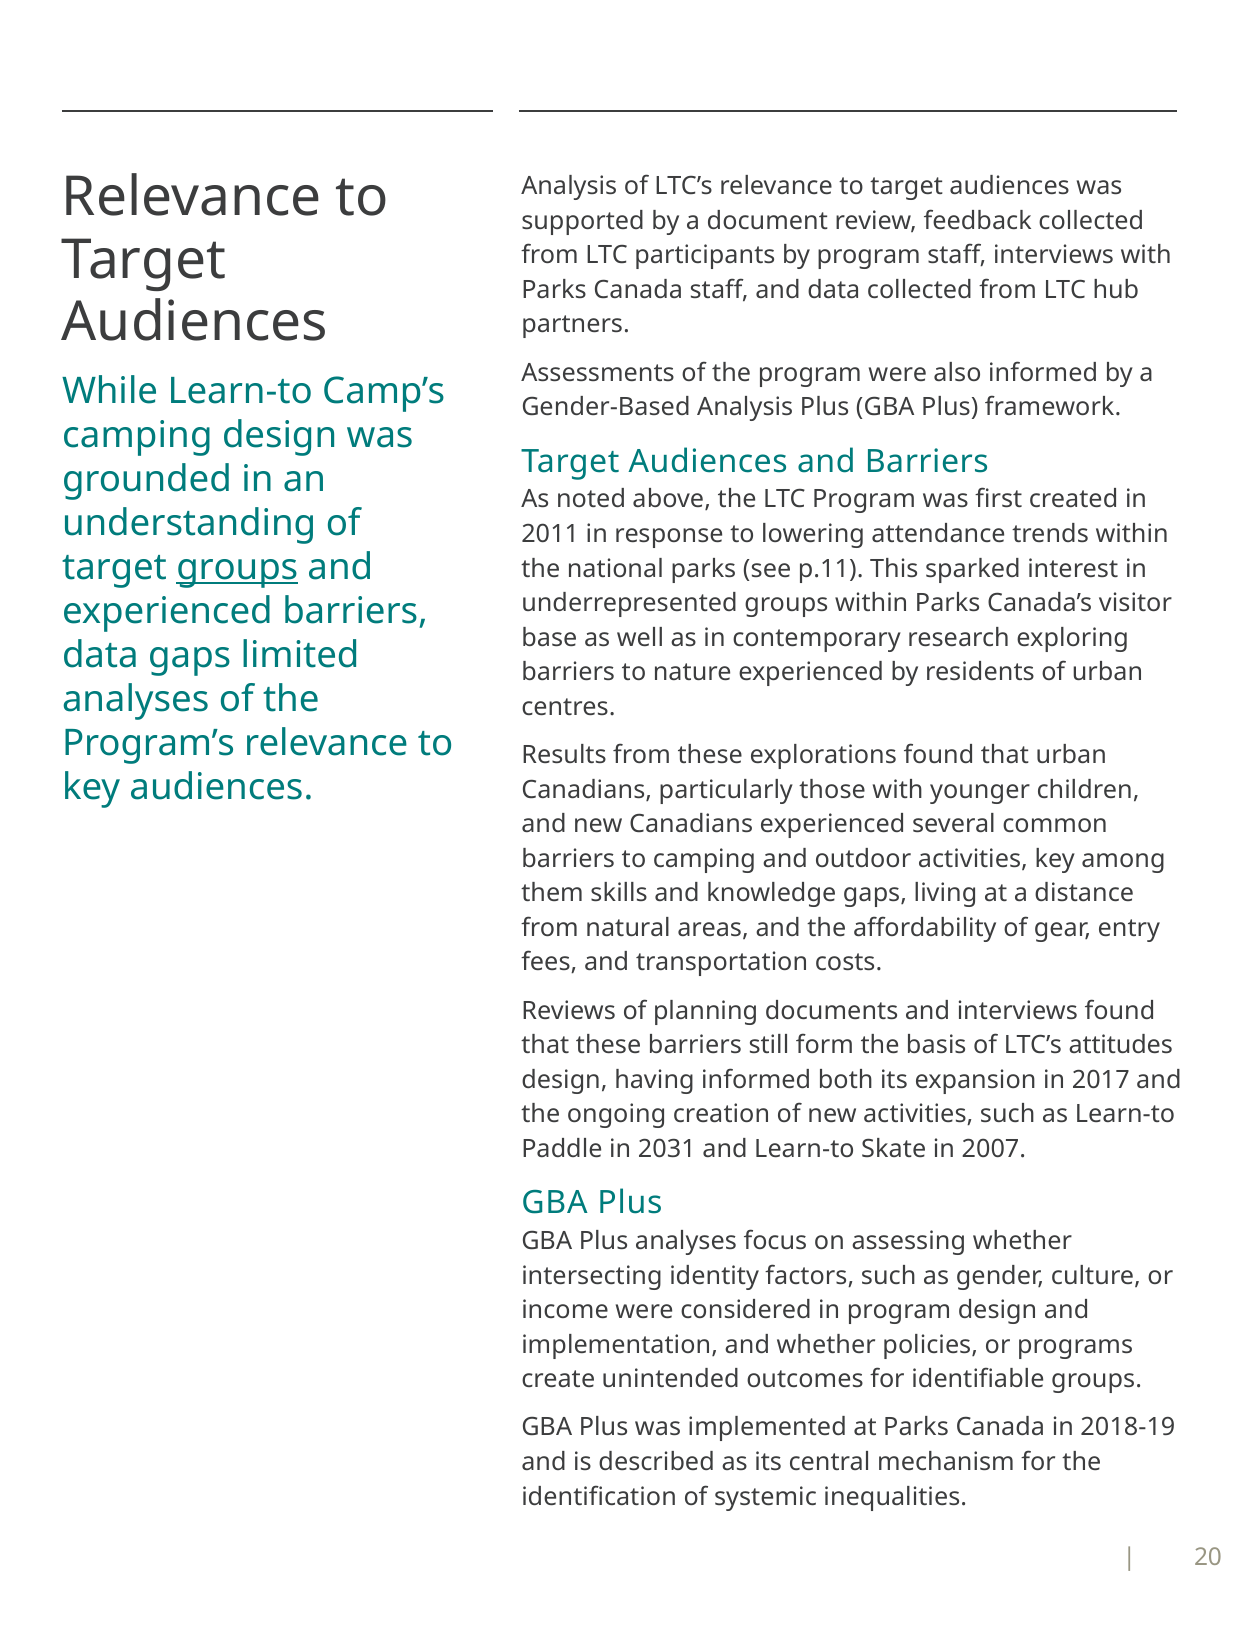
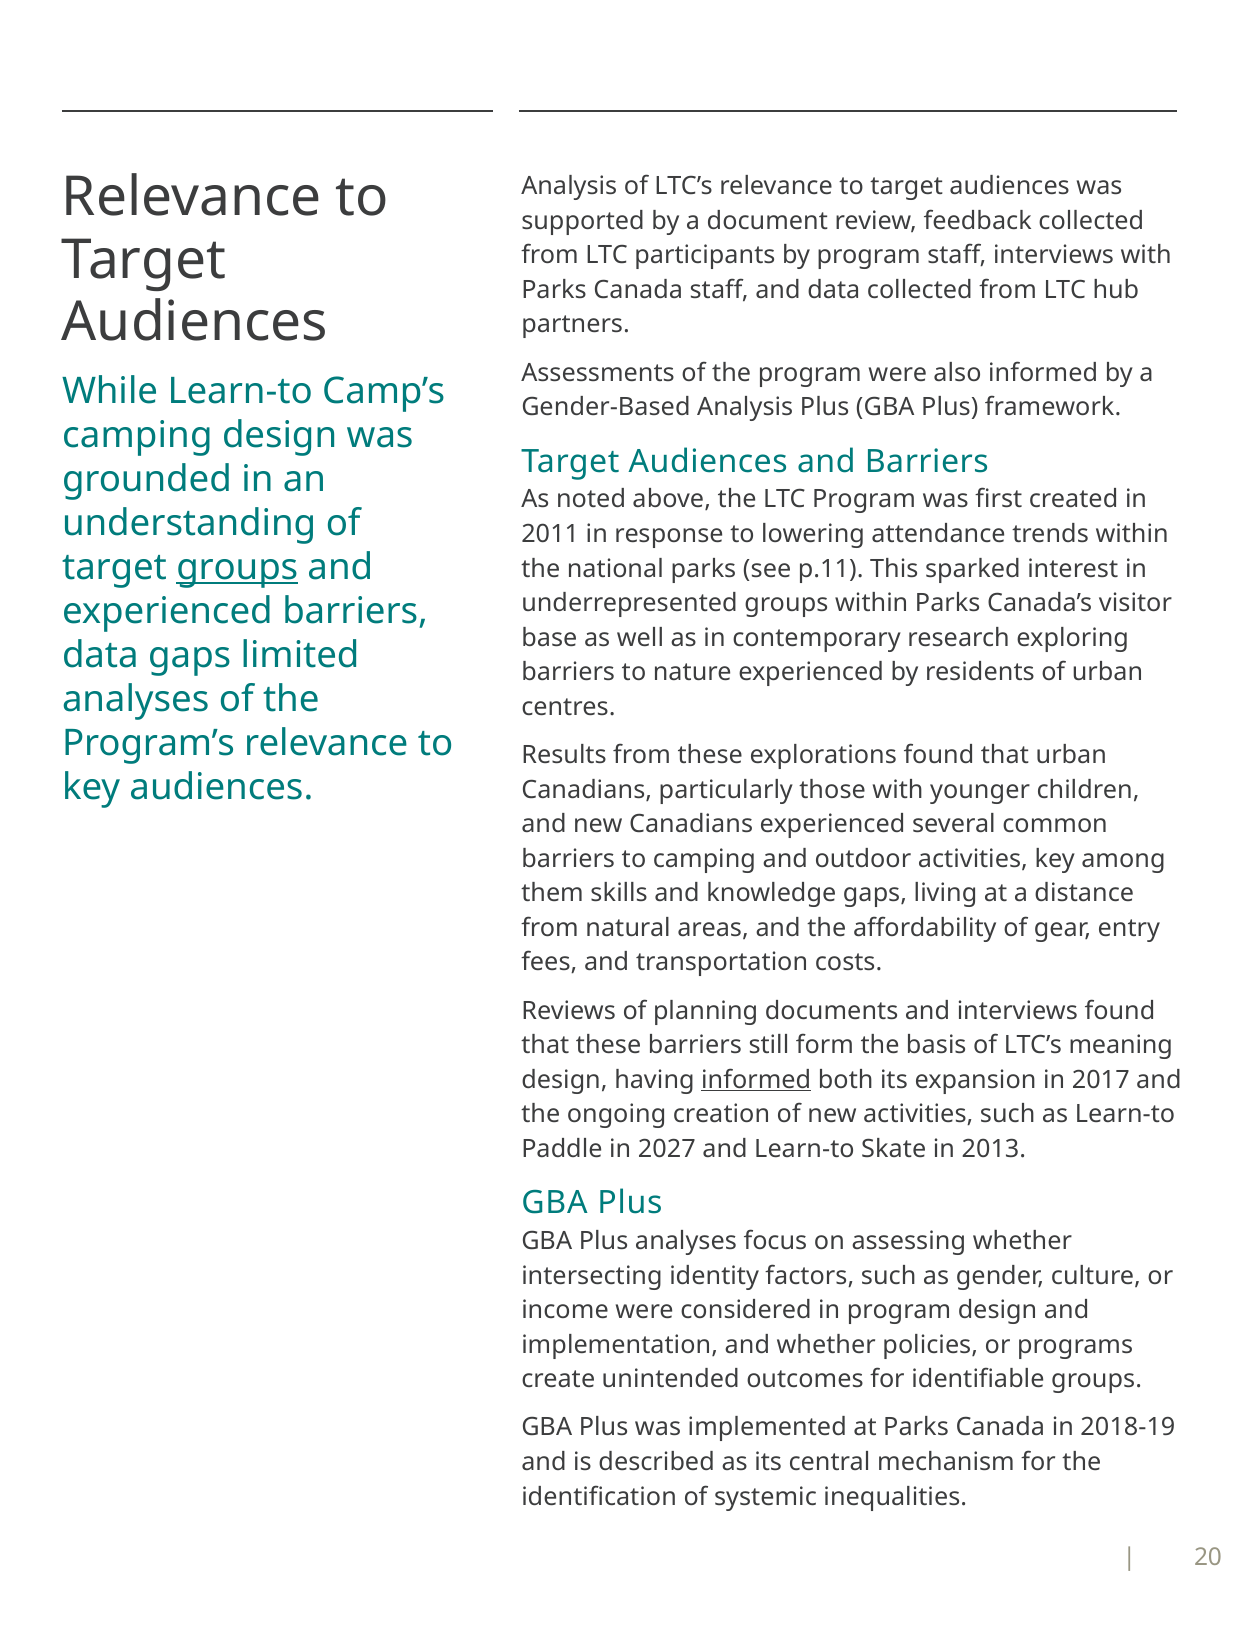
attitudes: attitudes -> meaning
informed at (756, 1080) underline: none -> present
2031: 2031 -> 2027
2007: 2007 -> 2013
